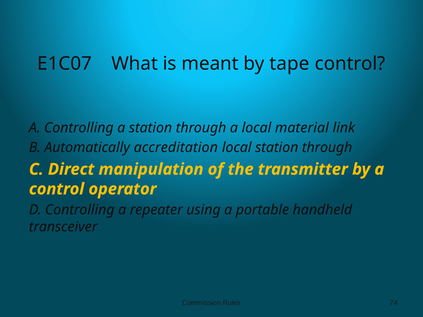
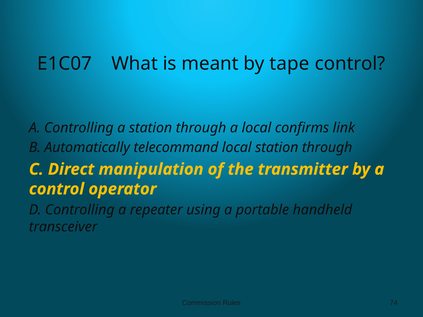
material: material -> confirms
accreditation: accreditation -> telecommand
